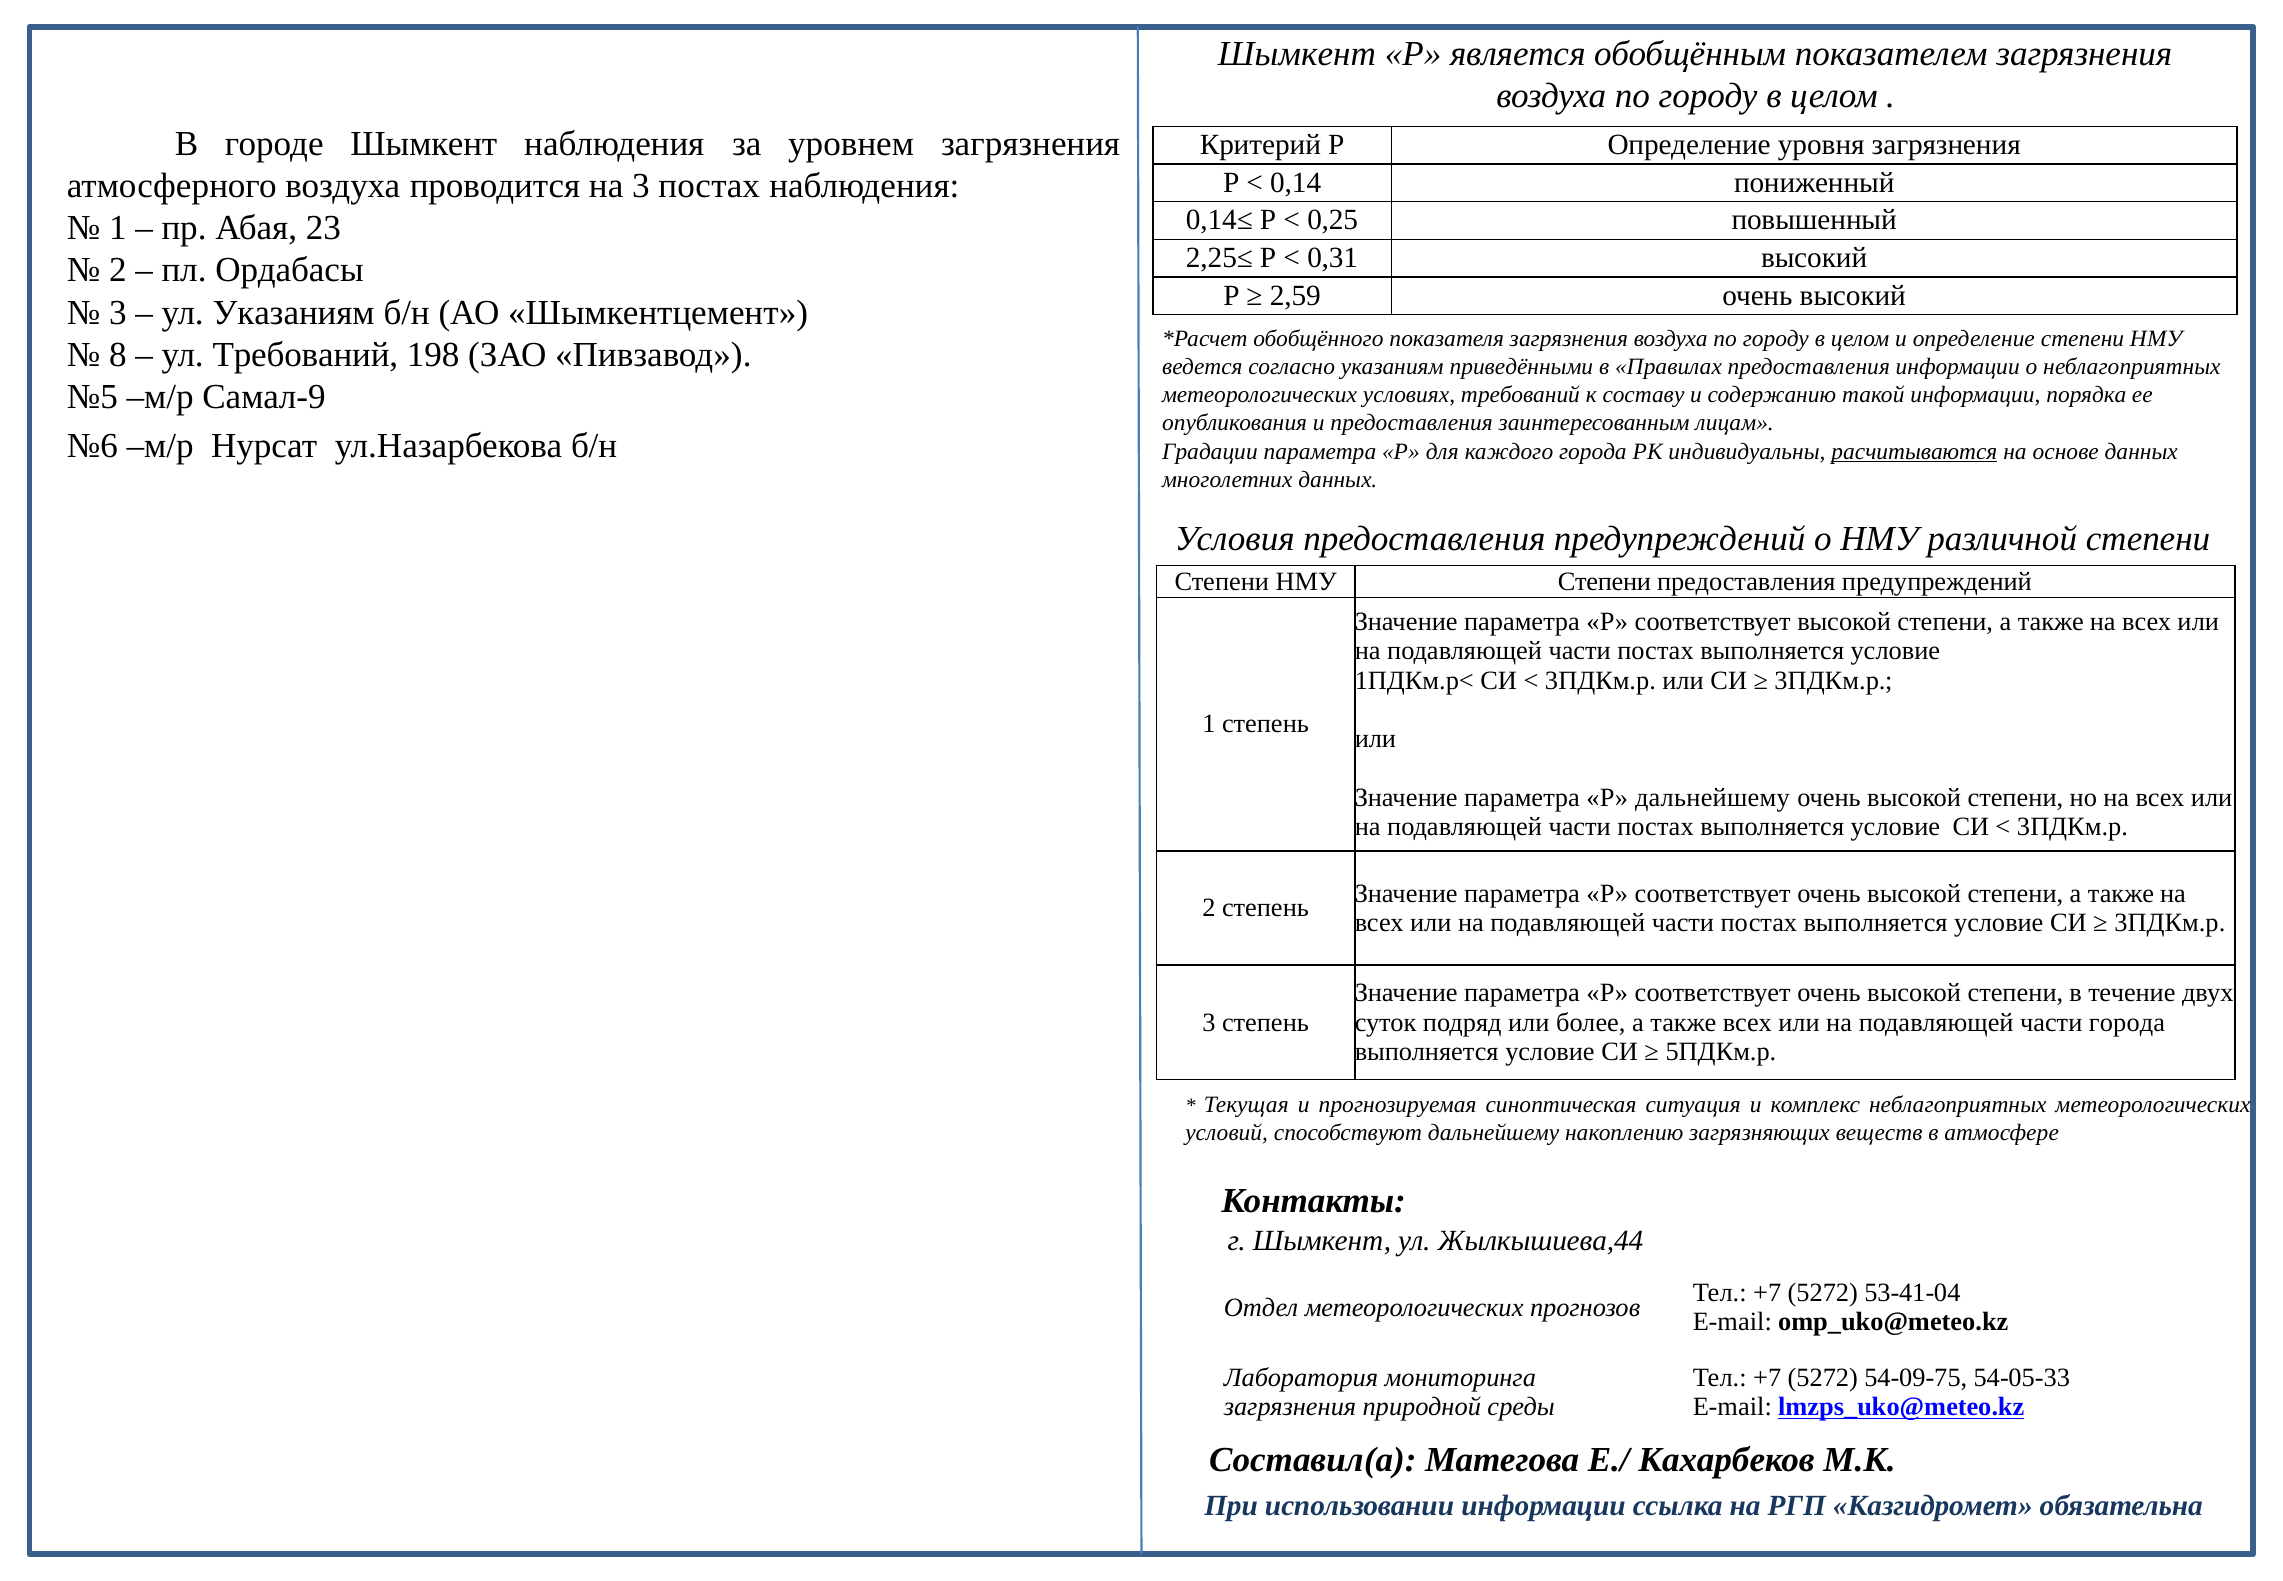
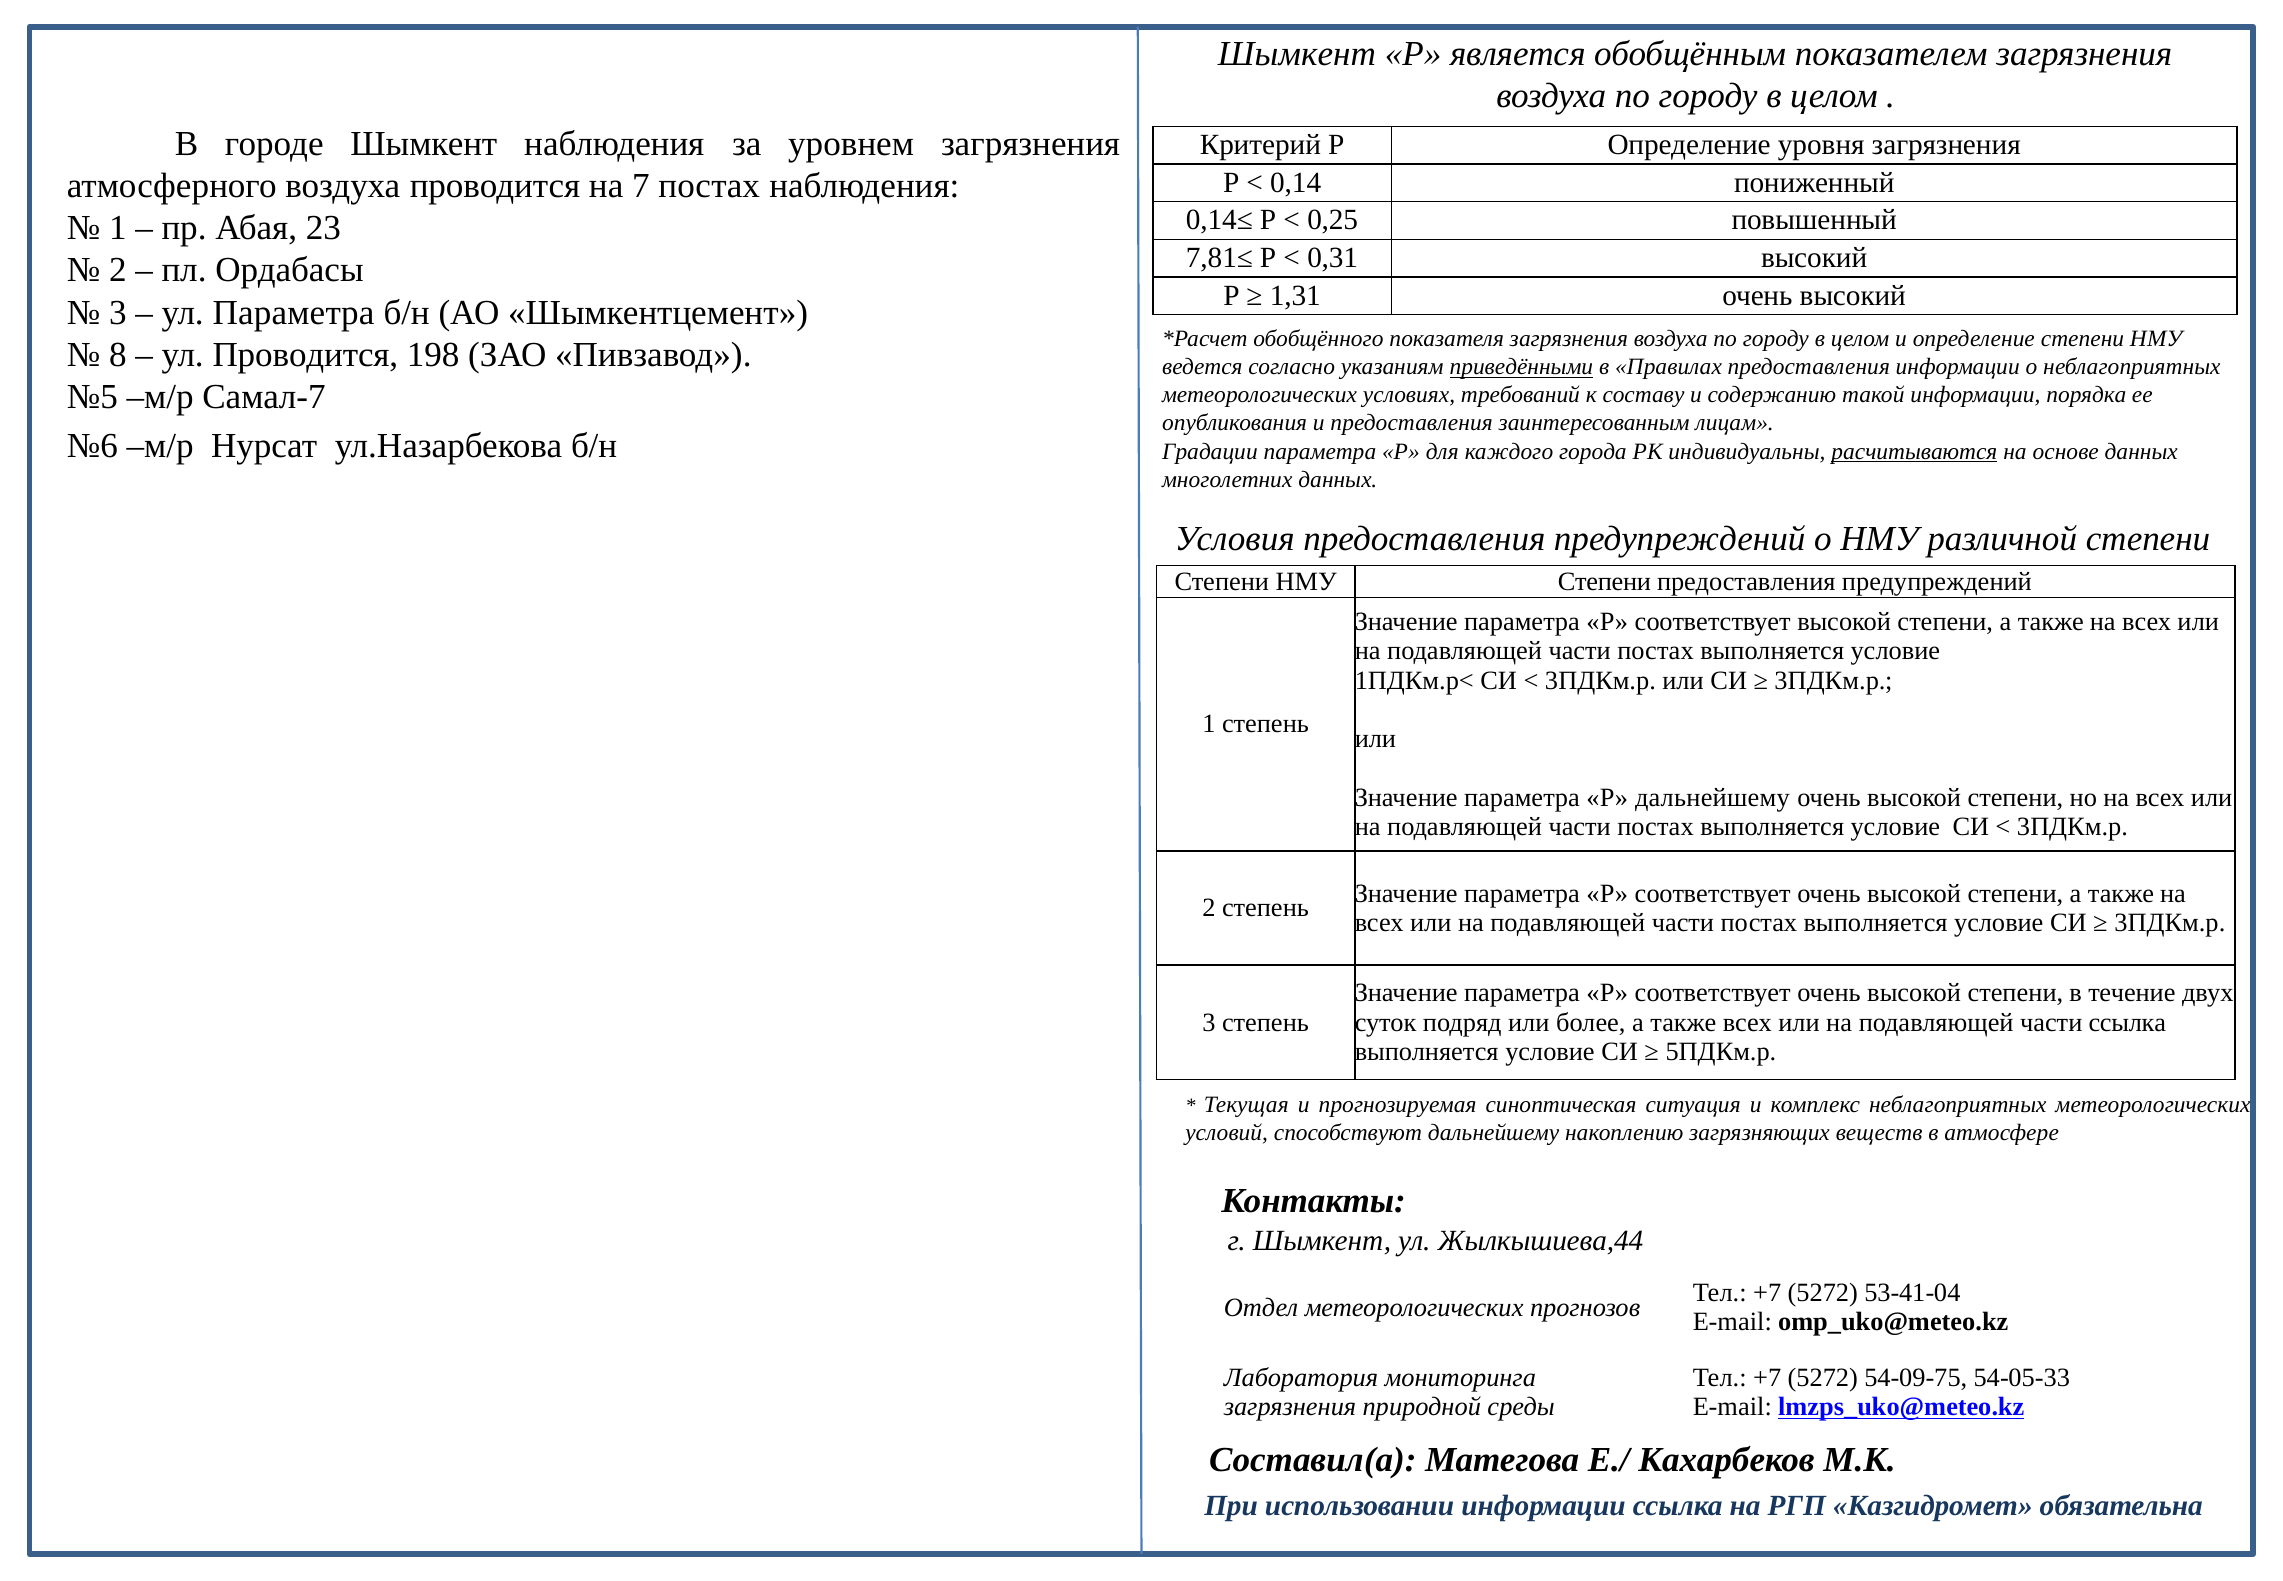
на 3: 3 -> 7
2,25≤: 2,25≤ -> 7,81≤
2,59: 2,59 -> 1,31
ул Указаниям: Указаниям -> Параметра
ул Требований: Требований -> Проводится
приведёнными underline: none -> present
Самал-9: Самал-9 -> Самал-7
части города: города -> ссылка
